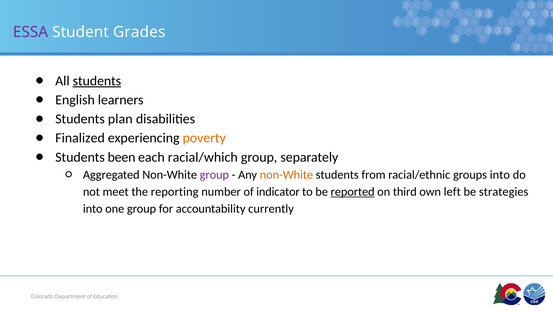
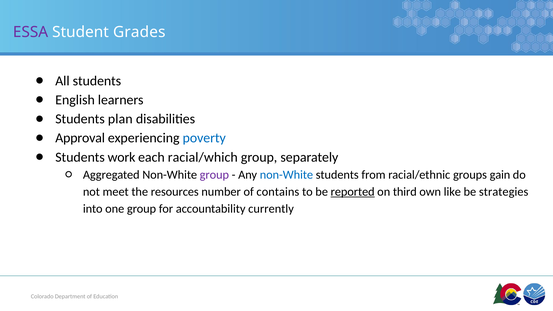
students at (97, 81) underline: present -> none
Finalized: Finalized -> Approval
poverty colour: orange -> blue
been: been -> work
non-White at (286, 175) colour: orange -> blue
groups into: into -> gain
reporting: reporting -> resources
indicator: indicator -> contains
left: left -> like
